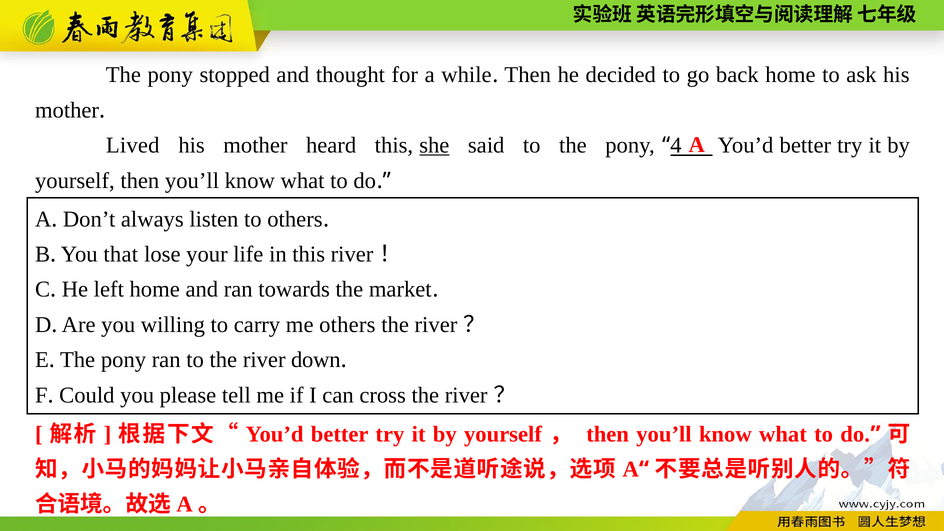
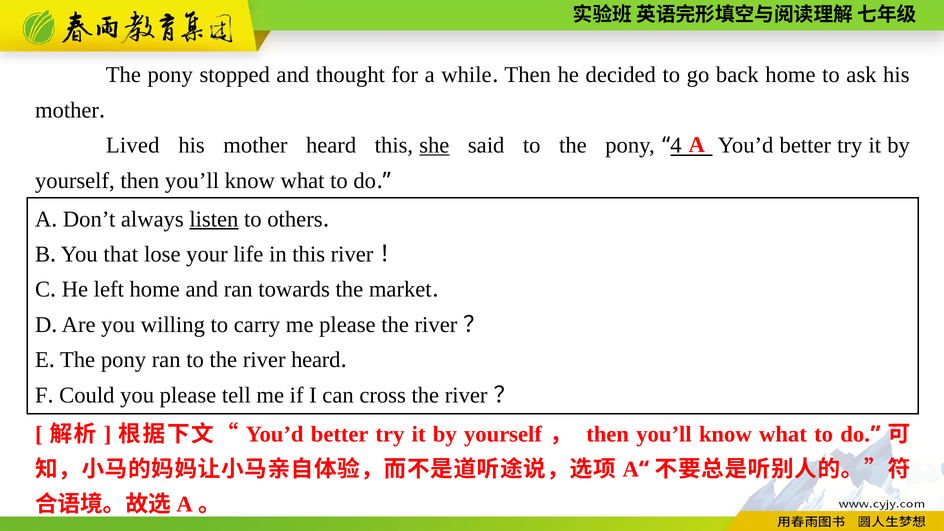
listen underline: none -> present
me others: others -> please
river down: down -> heard
